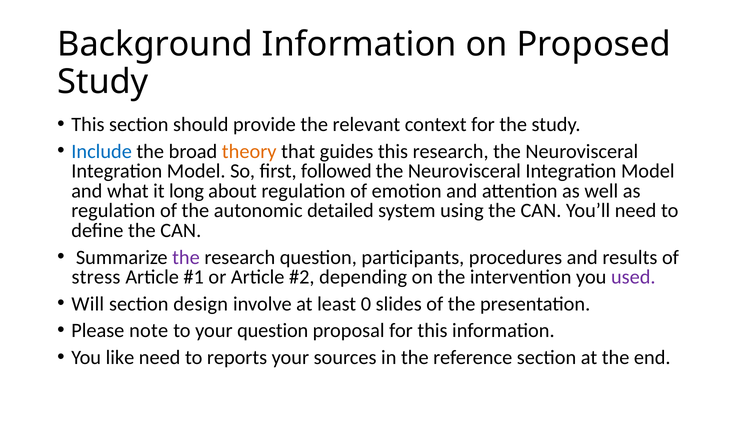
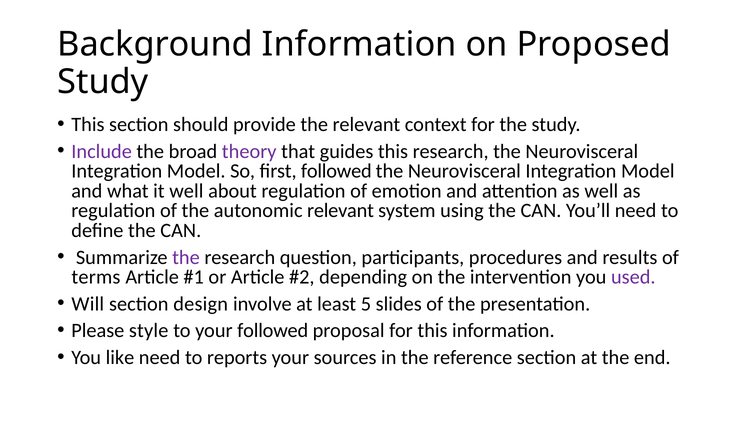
Include colour: blue -> purple
theory colour: orange -> purple
it long: long -> well
autonomic detailed: detailed -> relevant
stress: stress -> terms
0: 0 -> 5
note: note -> style
your question: question -> followed
